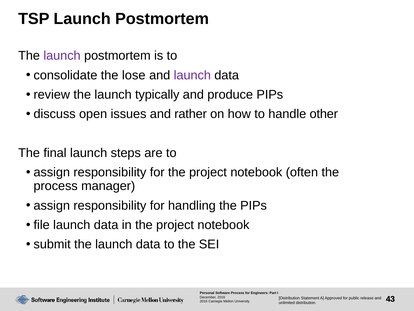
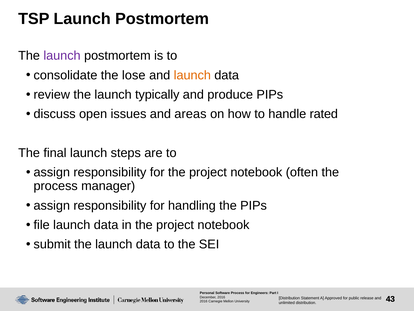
launch at (192, 75) colour: purple -> orange
rather: rather -> areas
other: other -> rated
